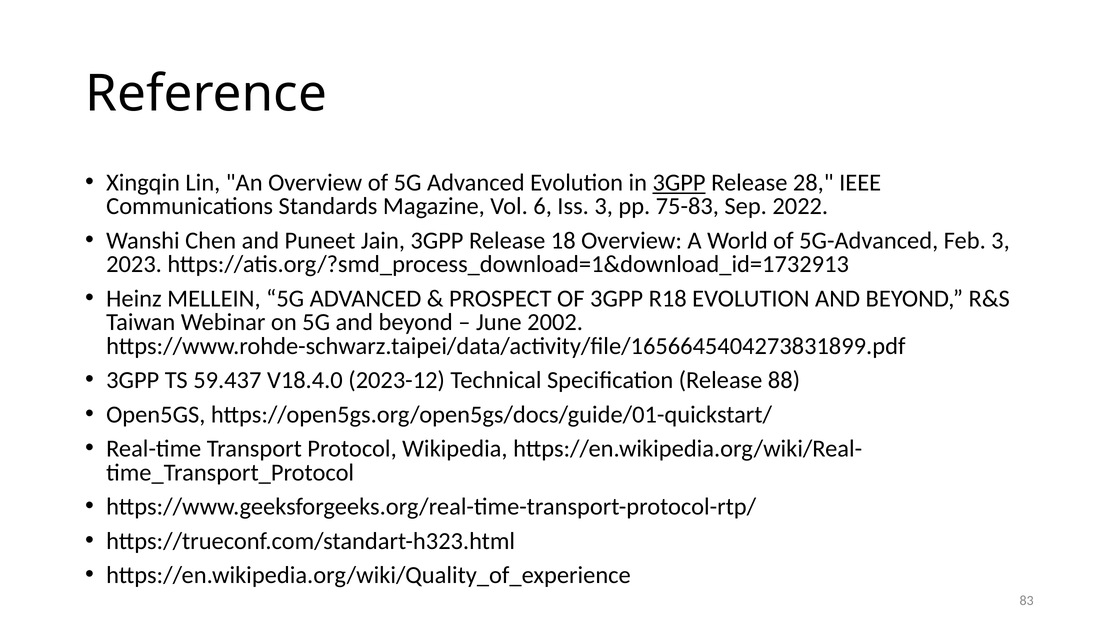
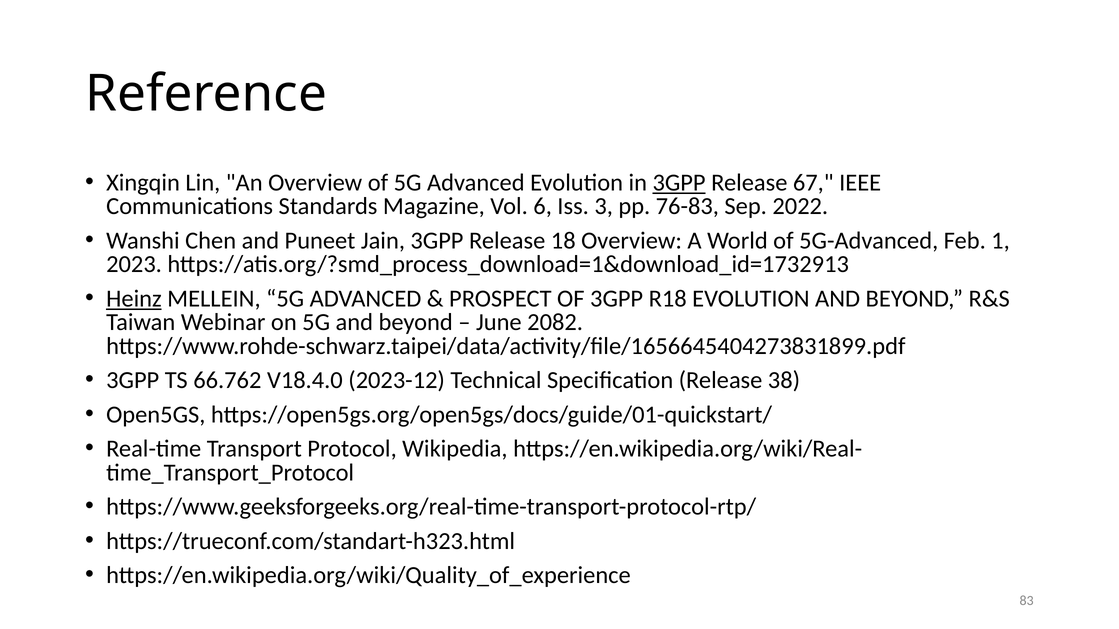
28: 28 -> 67
75-83: 75-83 -> 76-83
Feb 3: 3 -> 1
Heinz underline: none -> present
2002: 2002 -> 2082
59.437: 59.437 -> 66.762
88: 88 -> 38
